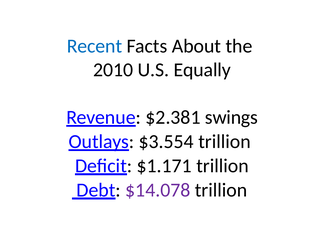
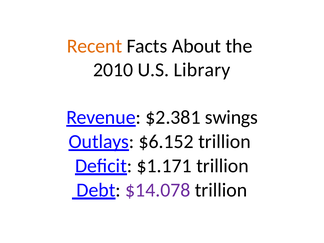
Recent colour: blue -> orange
Equally: Equally -> Library
$3.554: $3.554 -> $6.152
